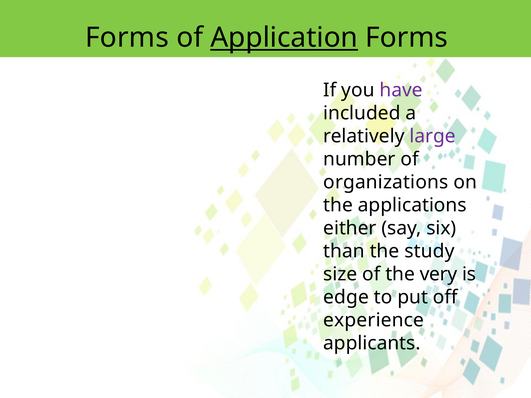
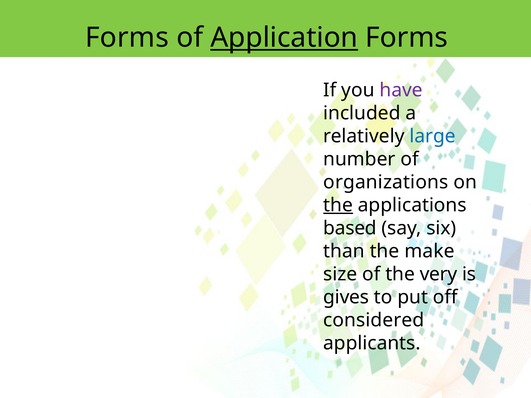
large colour: purple -> blue
the at (338, 205) underline: none -> present
either: either -> based
study: study -> make
edge: edge -> gives
experience: experience -> considered
